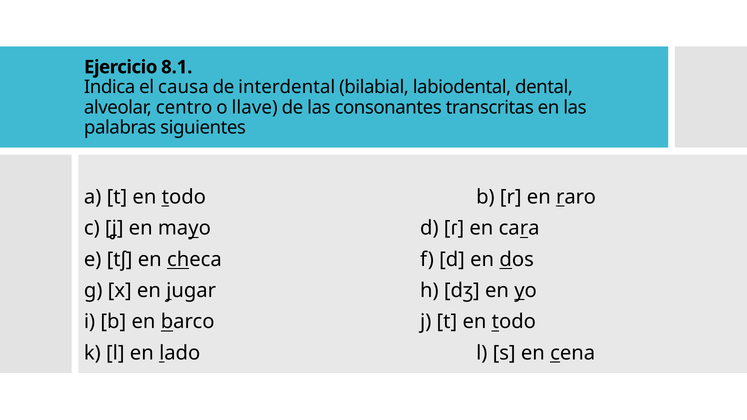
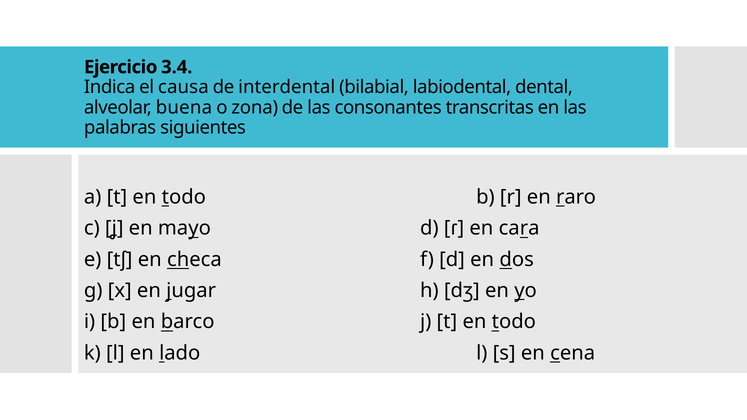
8.1: 8.1 -> 3.4
centro: centro -> buena
llave: llave -> zona
